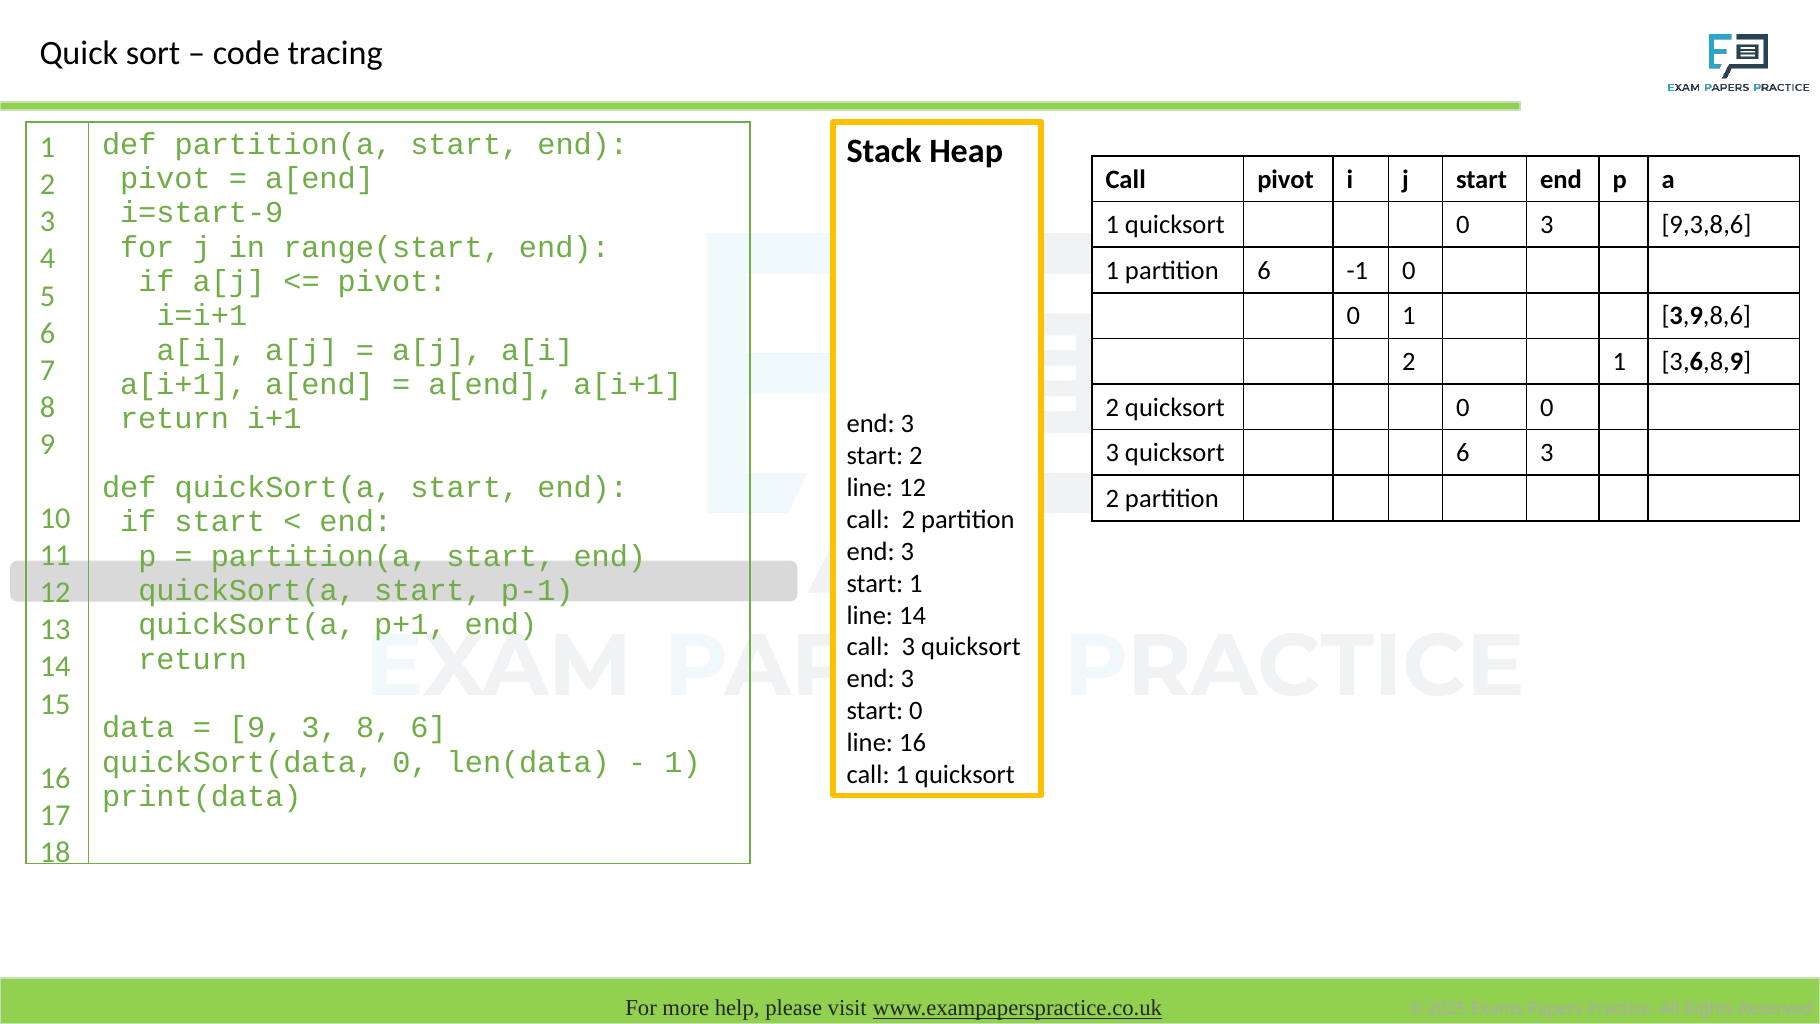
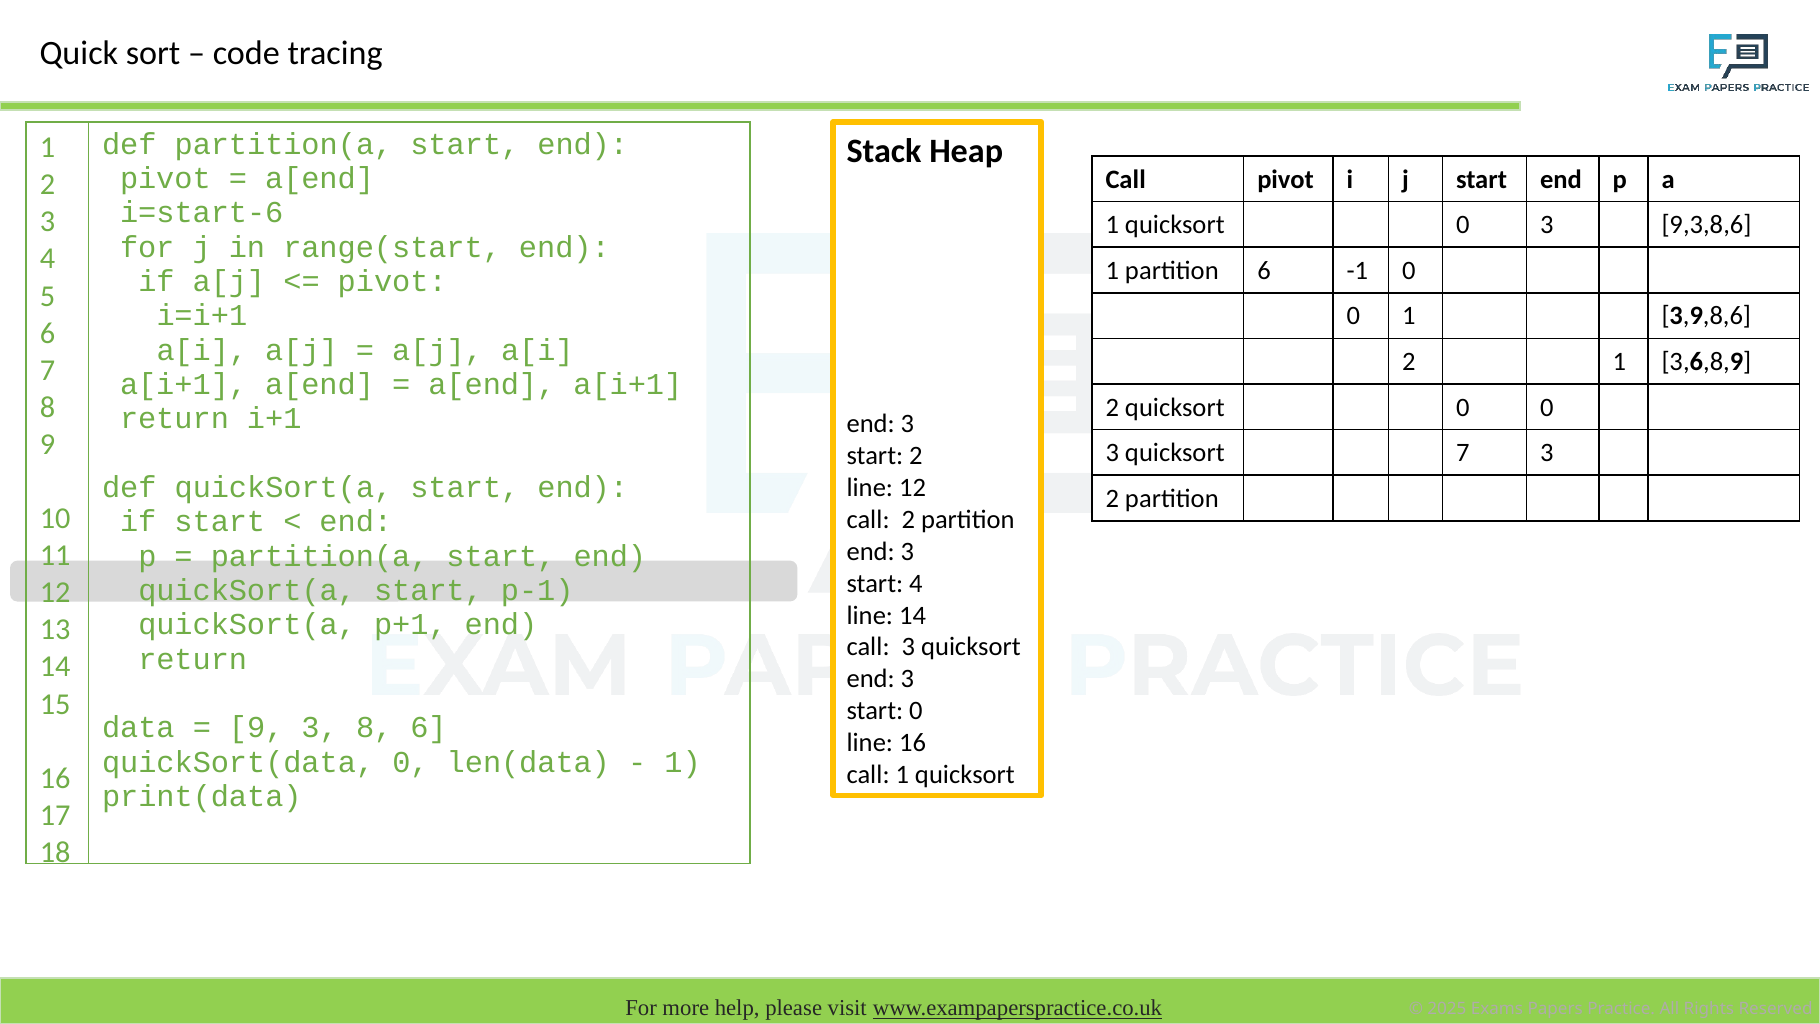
i=start-9: i=start-9 -> i=start-6
quicksort 6: 6 -> 7
start 1: 1 -> 4
